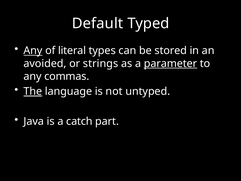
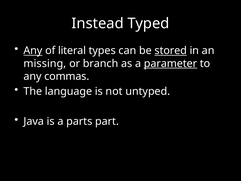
Default: Default -> Instead
stored underline: none -> present
avoided: avoided -> missing
strings: strings -> branch
The underline: present -> none
catch: catch -> parts
